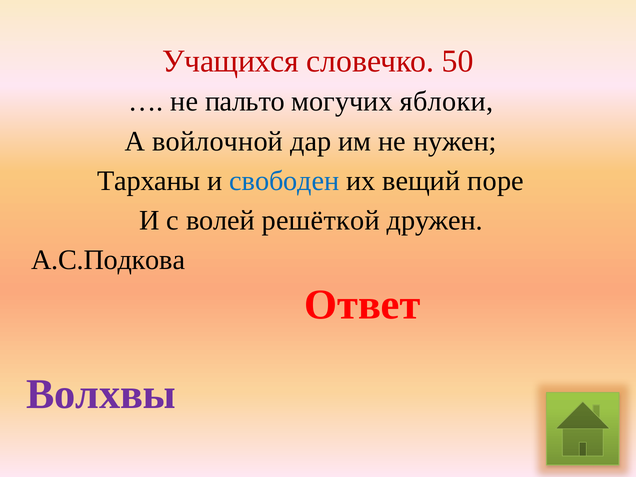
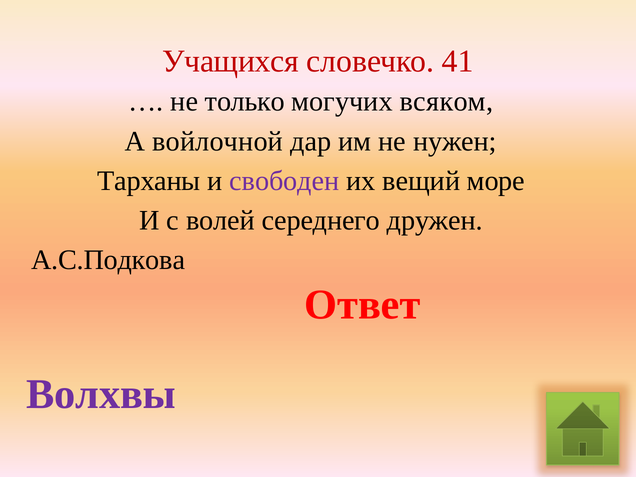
50: 50 -> 41
пальто: пальто -> только
яблоки: яблоки -> всяком
свободен colour: blue -> purple
поре: поре -> море
решёткой: решёткой -> середнего
